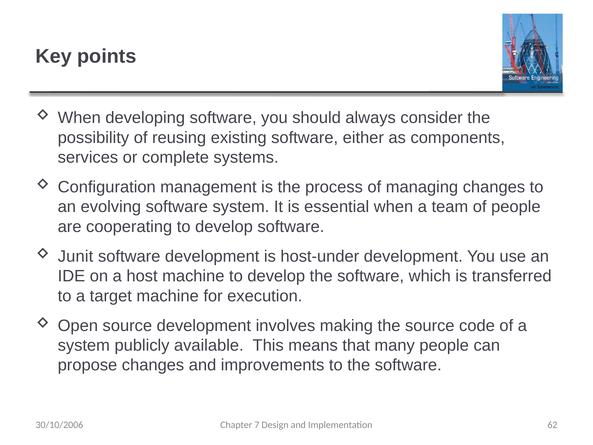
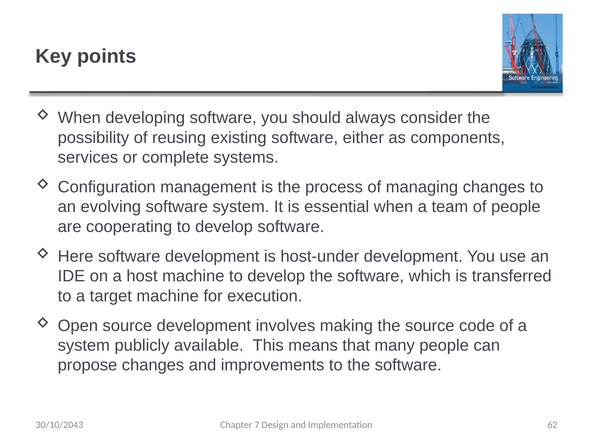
Junit: Junit -> Here
30/10/2006: 30/10/2006 -> 30/10/2043
